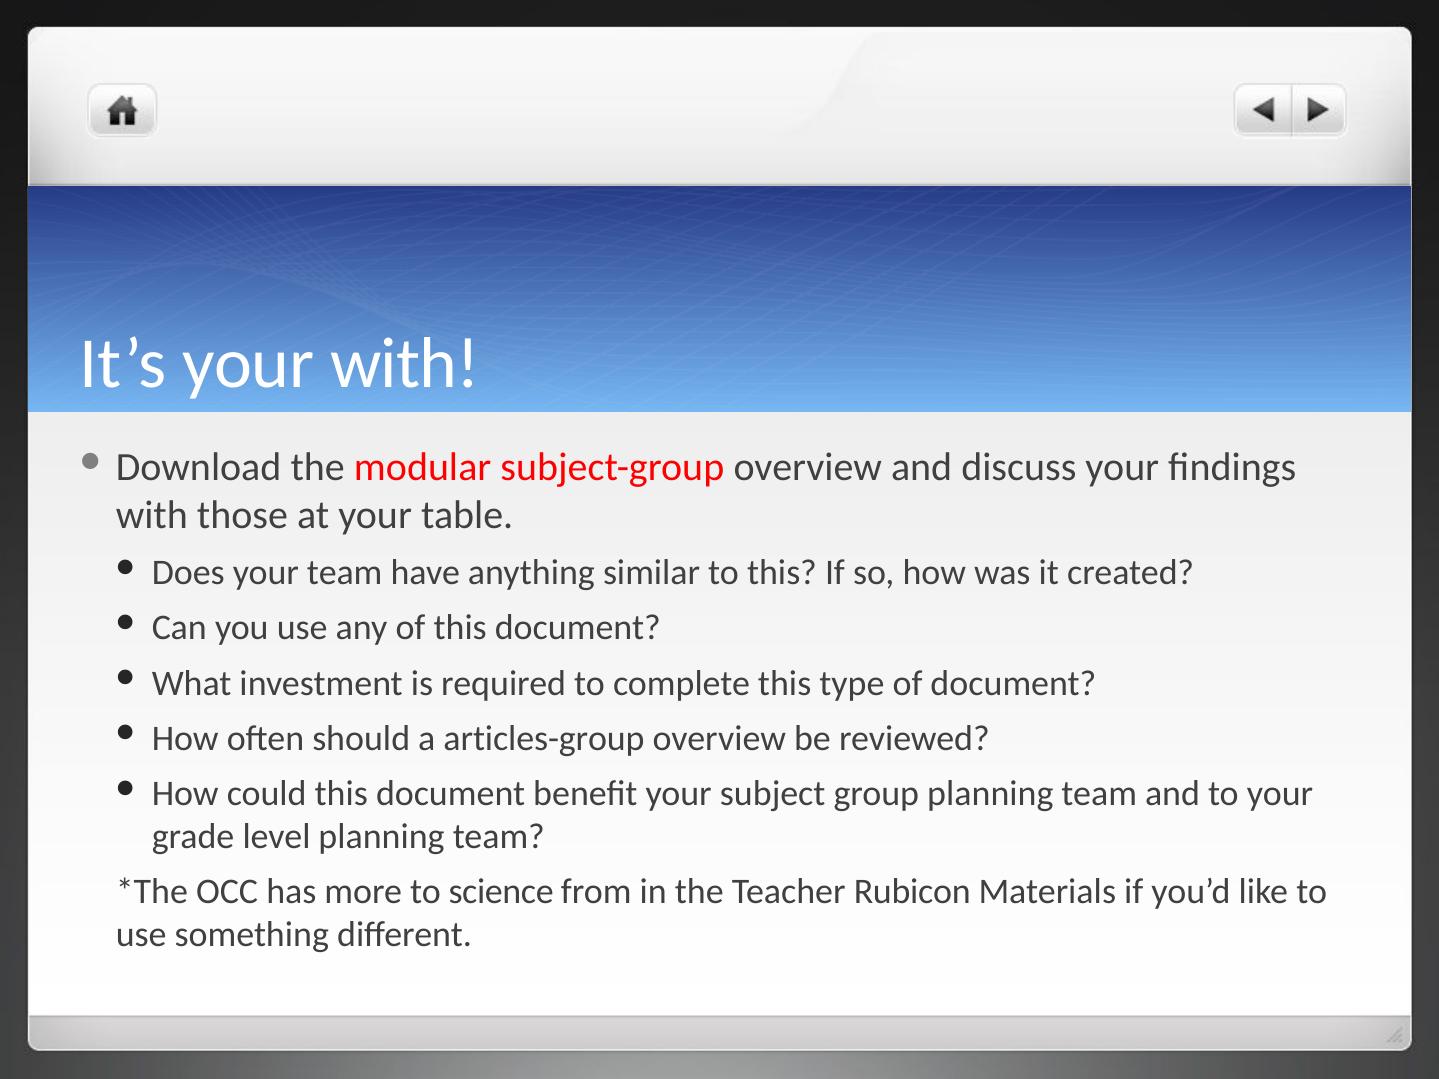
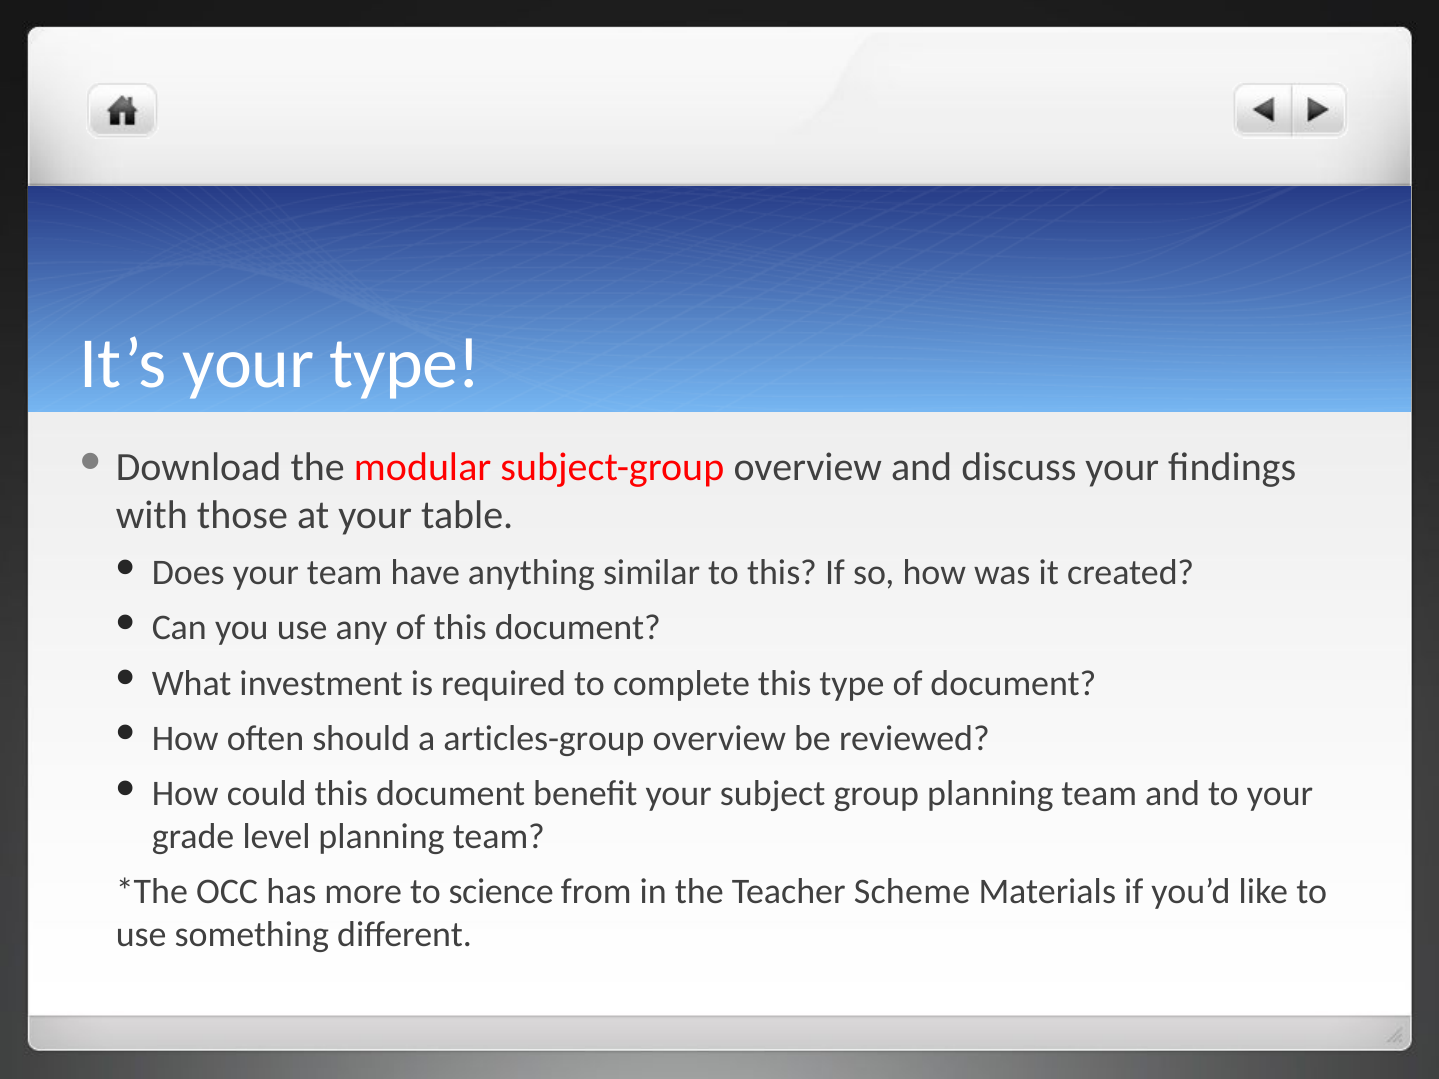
your with: with -> type
Rubicon: Rubicon -> Scheme
